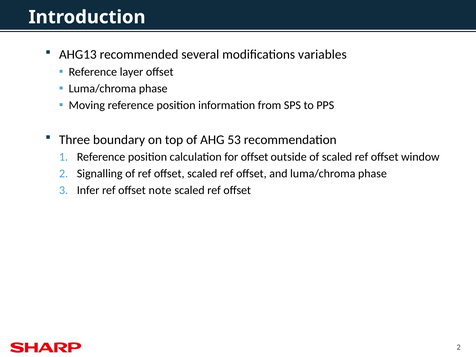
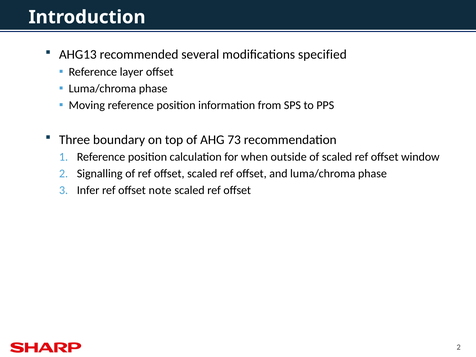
variables: variables -> specified
53: 53 -> 73
for offset: offset -> when
